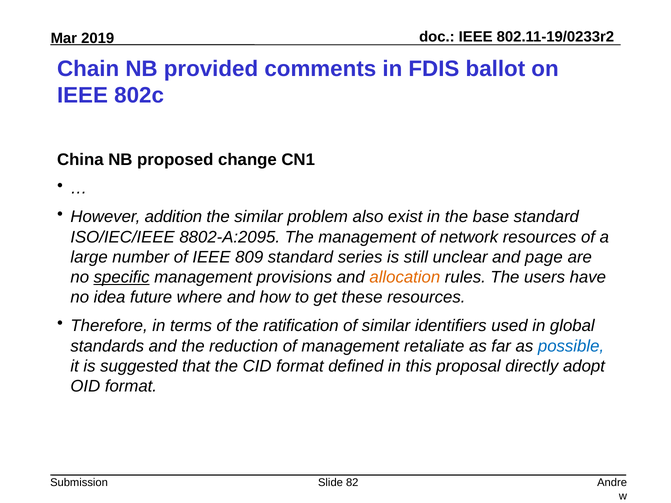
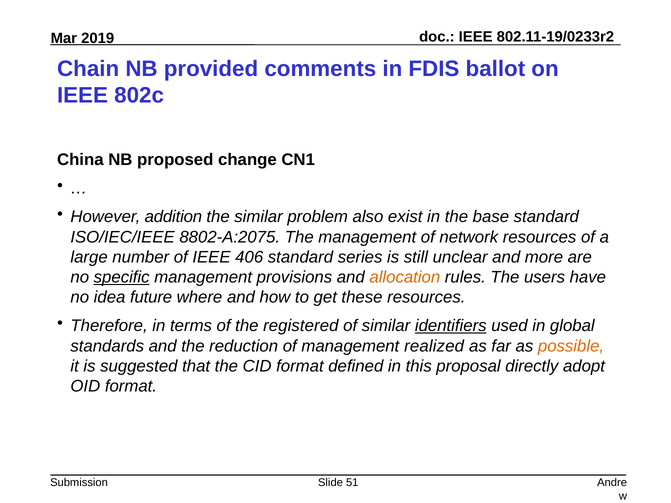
8802-A:2095: 8802-A:2095 -> 8802-A:2075
809: 809 -> 406
page: page -> more
ratification: ratification -> registered
identifiers underline: none -> present
retaliate: retaliate -> realized
possible colour: blue -> orange
82: 82 -> 51
